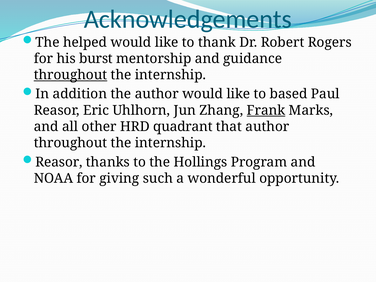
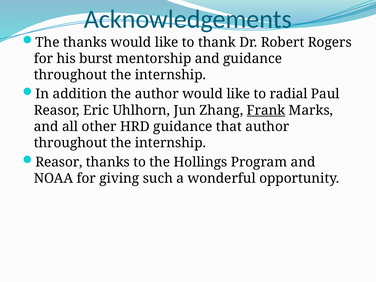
The helped: helped -> thanks
throughout at (70, 75) underline: present -> none
based: based -> radial
HRD quadrant: quadrant -> guidance
